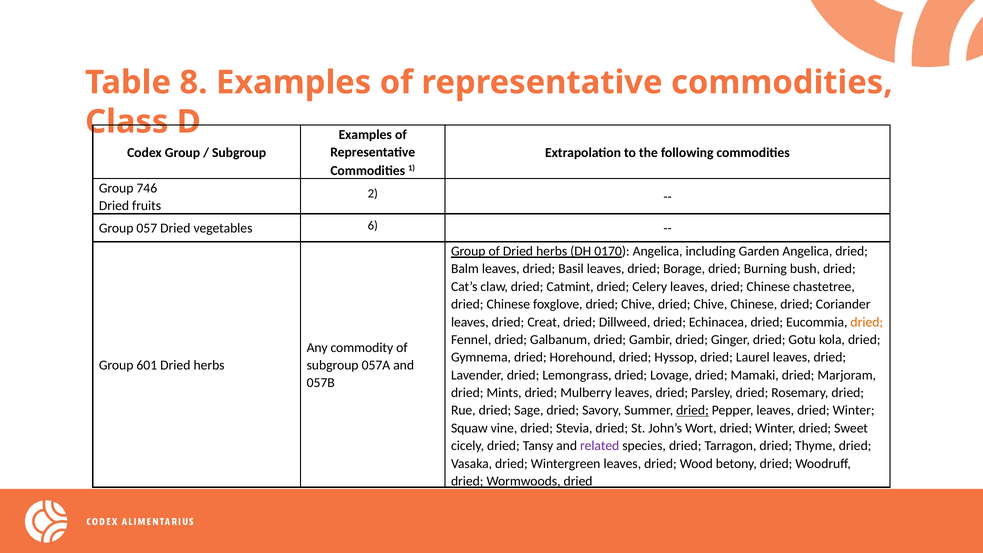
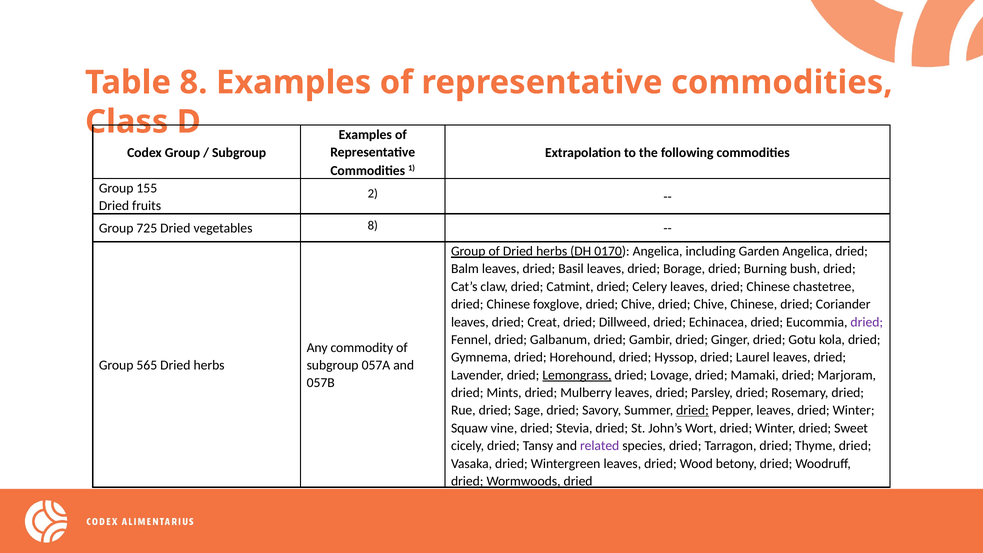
746: 746 -> 155
057: 057 -> 725
vegetables 6: 6 -> 8
dried at (867, 322) colour: orange -> purple
601: 601 -> 565
Lemongrass underline: none -> present
